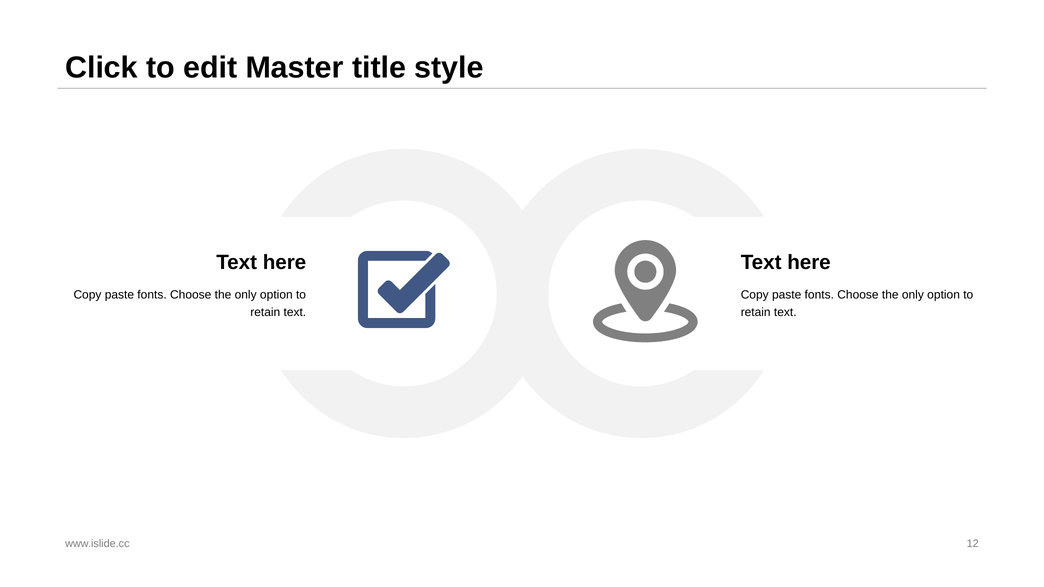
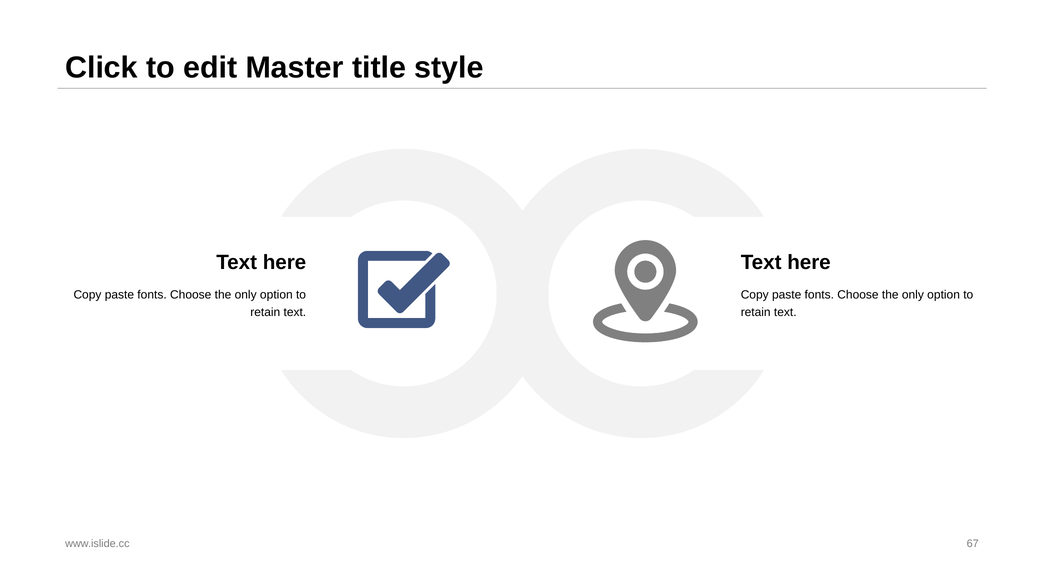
12: 12 -> 67
